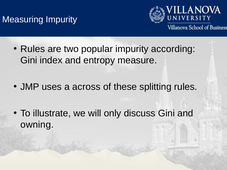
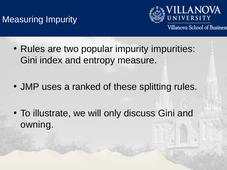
according: according -> impurities
across: across -> ranked
